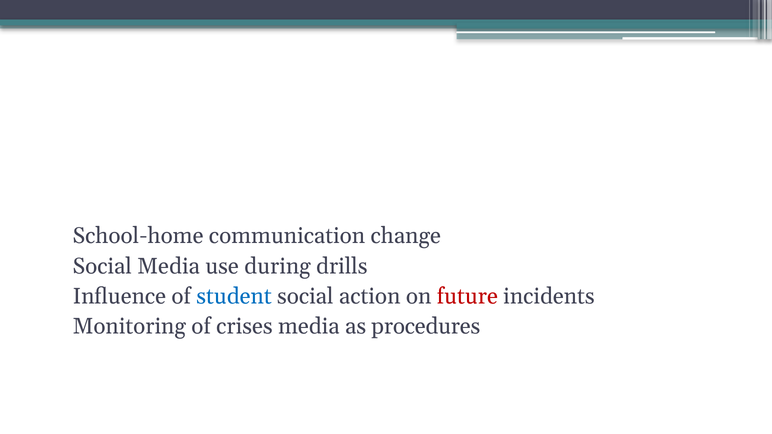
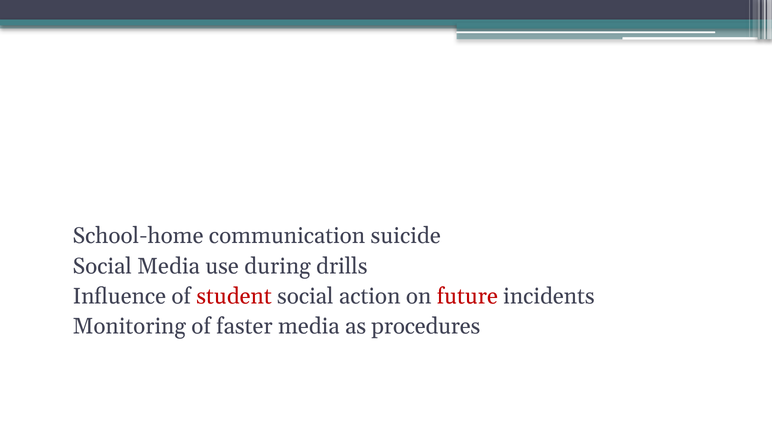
change: change -> suicide
student colour: blue -> red
crises: crises -> faster
